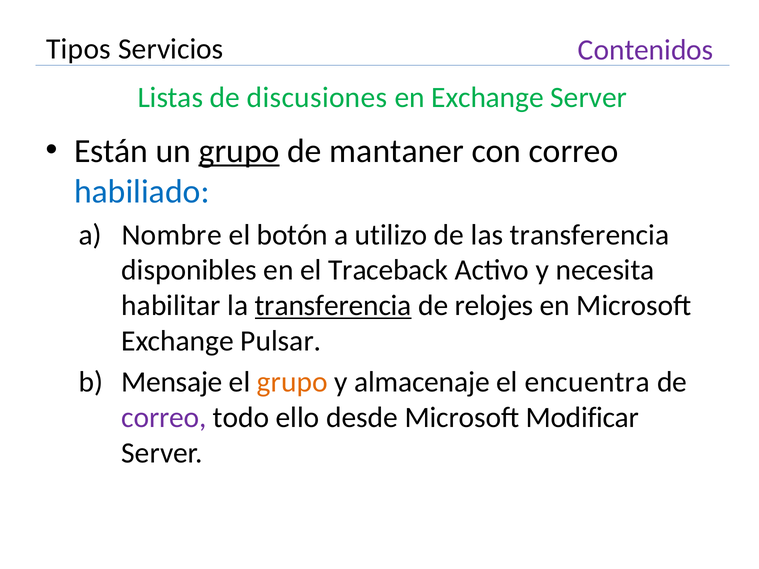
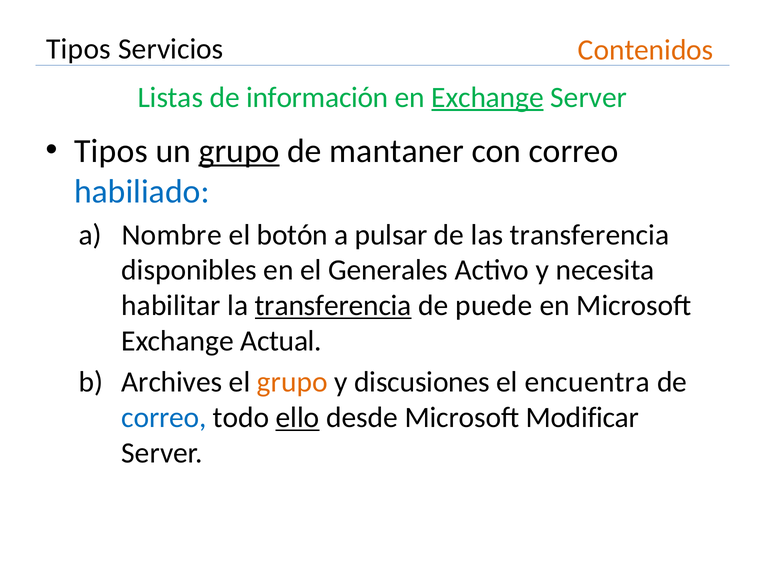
Contenidos colour: purple -> orange
discusiones: discusiones -> información
Exchange at (488, 97) underline: none -> present
Están at (111, 151): Están -> Tipos
utilizo: utilizo -> pulsar
Traceback: Traceback -> Generales
relojes: relojes -> puede
Pulsar: Pulsar -> Actual
Mensaje: Mensaje -> Archives
almacenaje: almacenaje -> discusiones
correo at (164, 418) colour: purple -> blue
ello underline: none -> present
